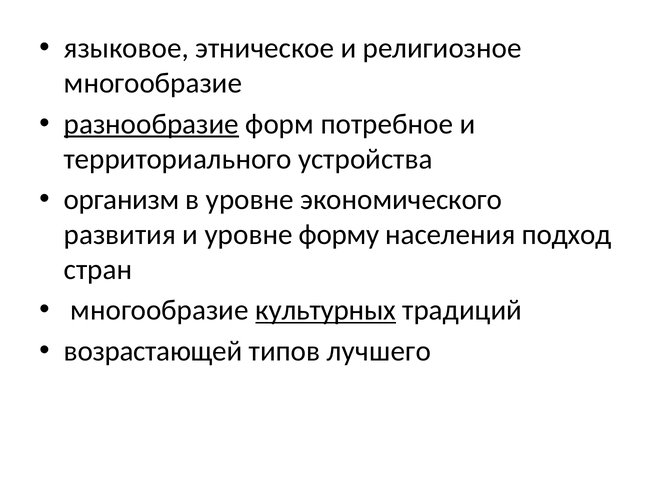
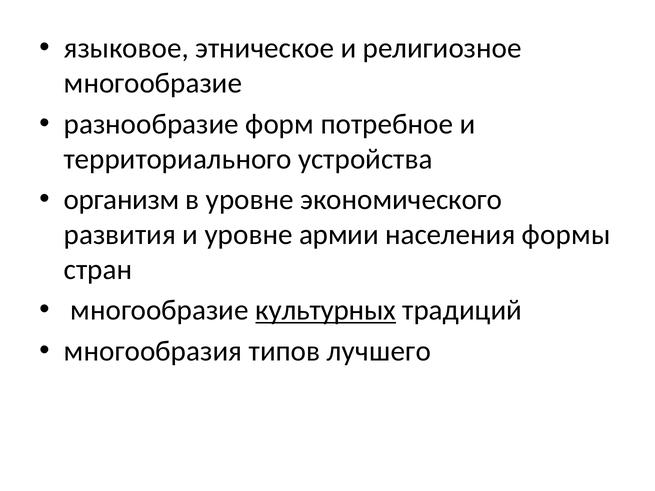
разнообразие underline: present -> none
форму: форму -> армии
подход: подход -> формы
возрастающей: возрастающей -> многообразия
